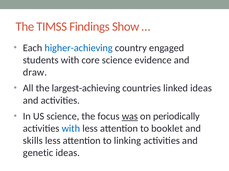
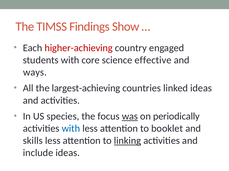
higher-achieving colour: blue -> red
evidence: evidence -> effective
draw: draw -> ways
US science: science -> species
linking underline: none -> present
genetic: genetic -> include
